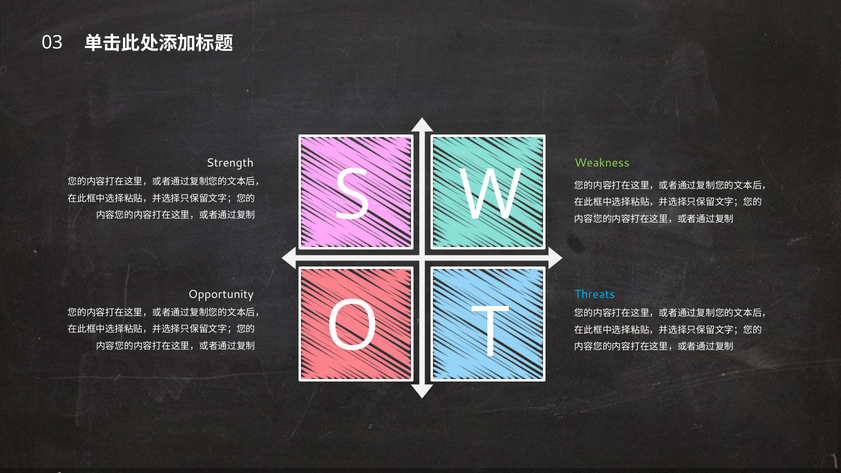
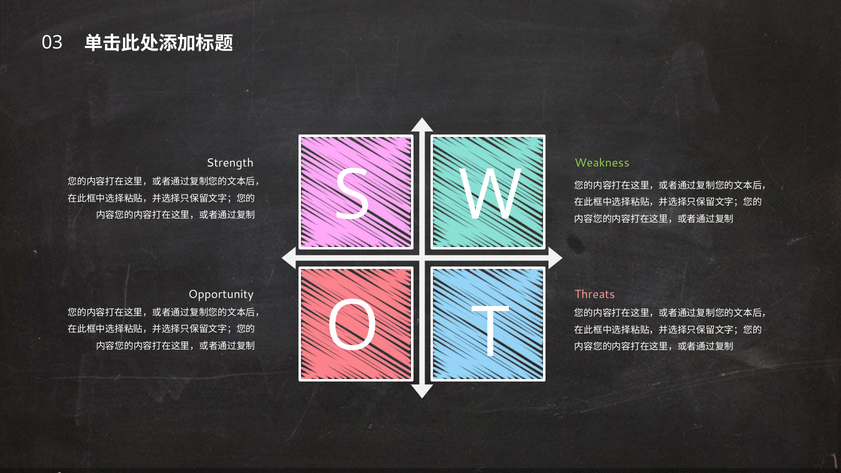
Threats colour: light blue -> pink
